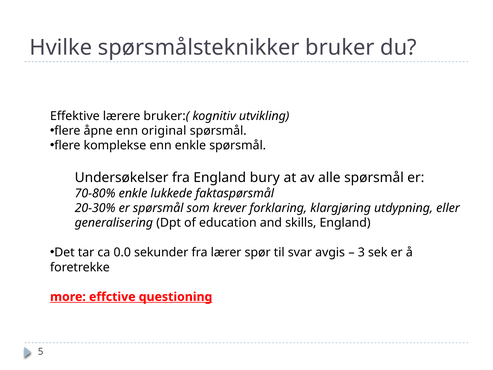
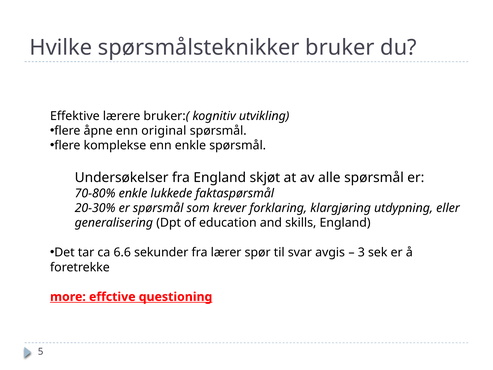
bury: bury -> skjøt
0.0: 0.0 -> 6.6
